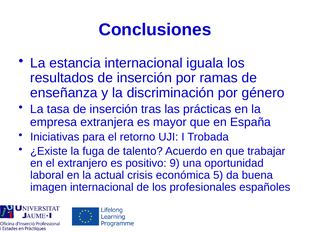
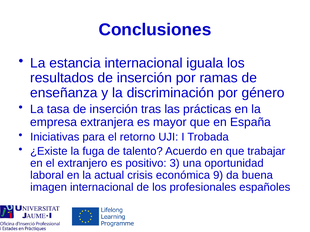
9: 9 -> 3
5: 5 -> 9
